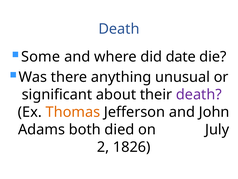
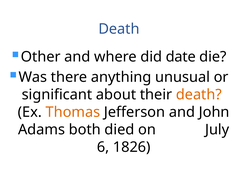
Some: Some -> Other
death at (199, 94) colour: purple -> orange
2: 2 -> 6
